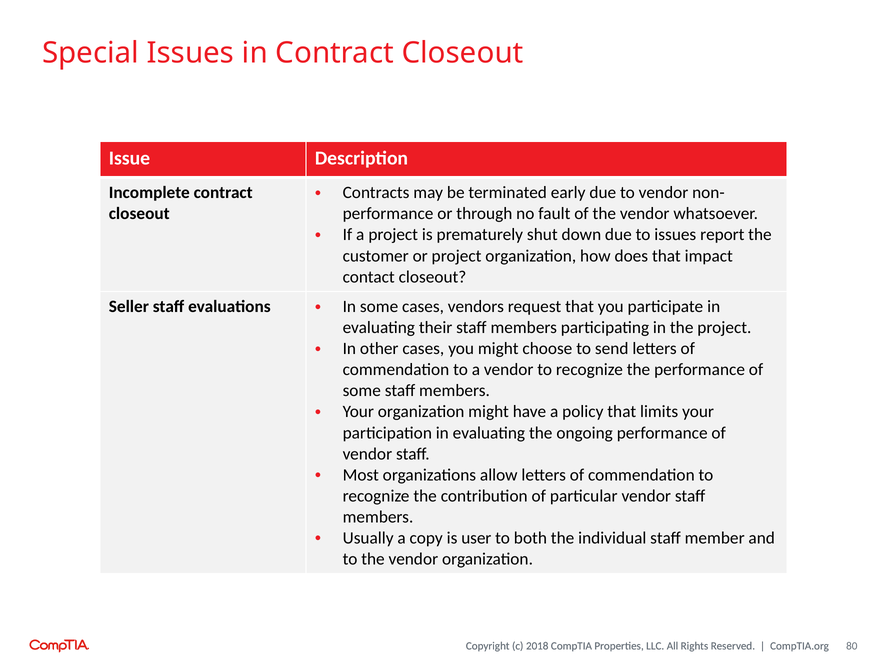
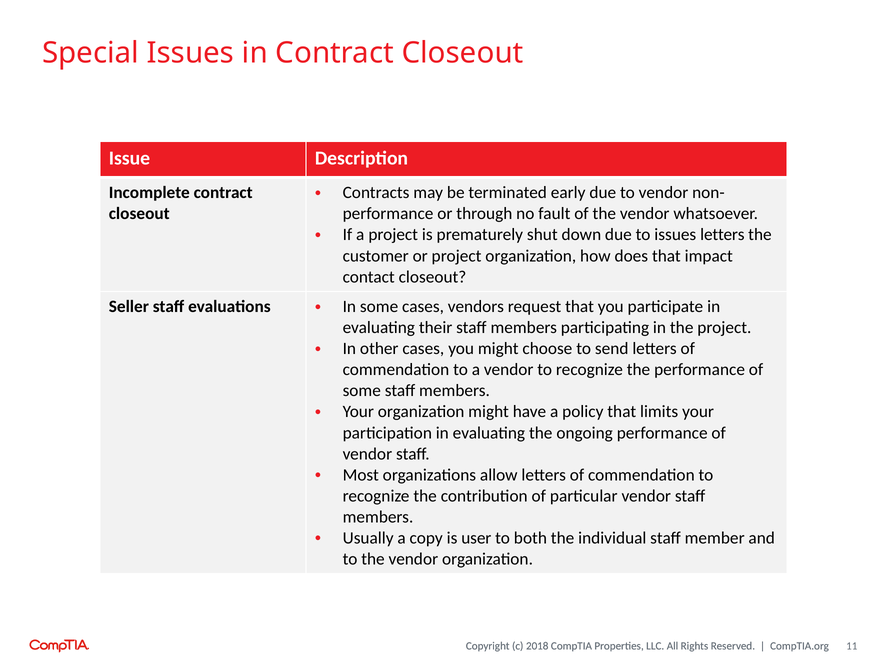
issues report: report -> letters
80: 80 -> 11
